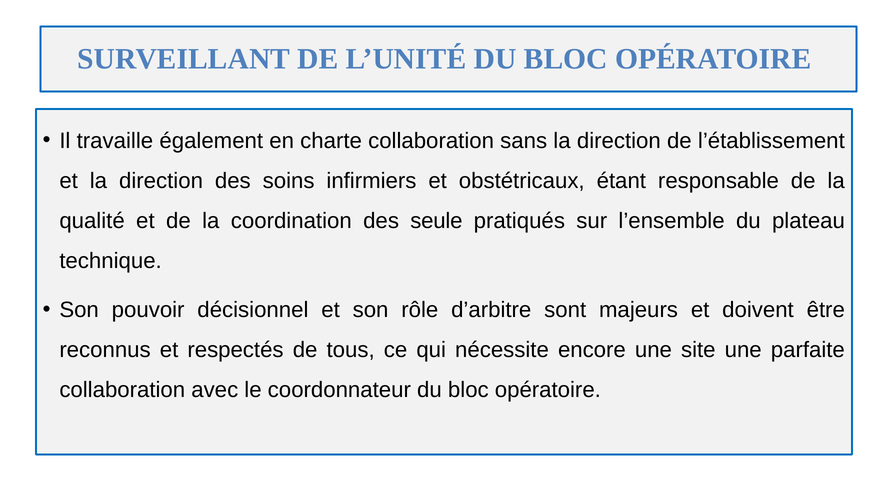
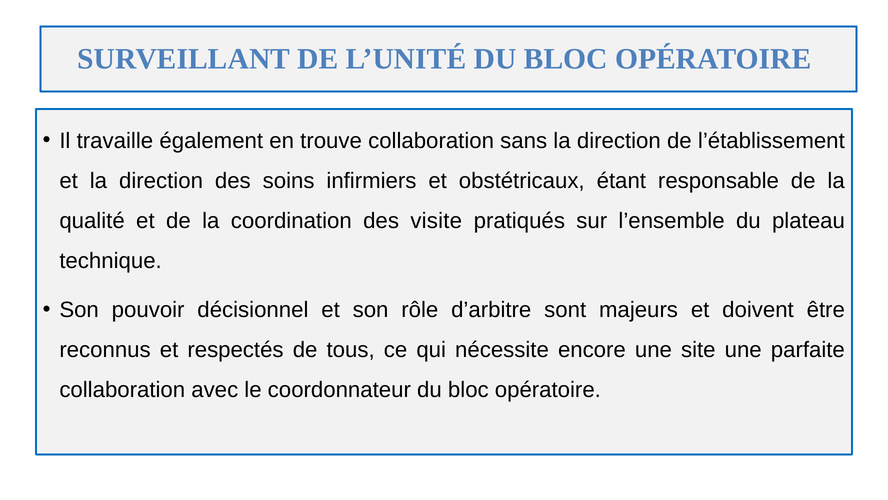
charte: charte -> trouve
seule: seule -> visite
